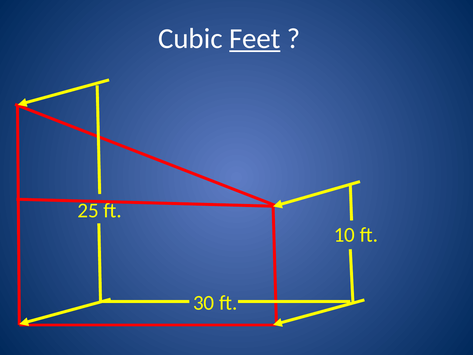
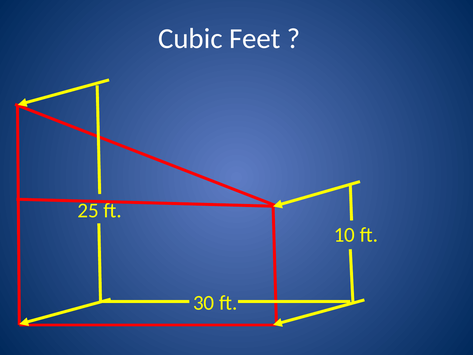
Feet underline: present -> none
